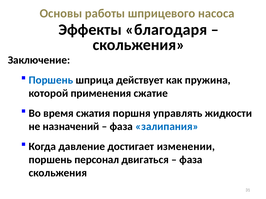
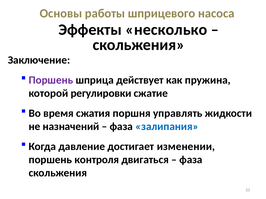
благодаря: благодаря -> несколько
Поршень at (51, 80) colour: blue -> purple
применения: применения -> регулировки
персонал: персонал -> контроля
